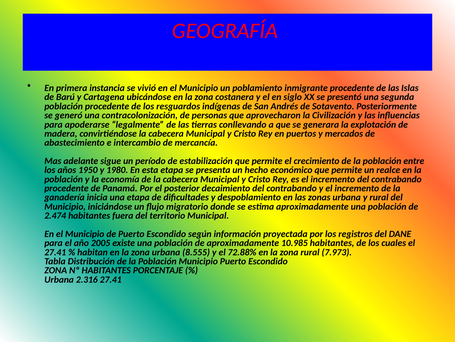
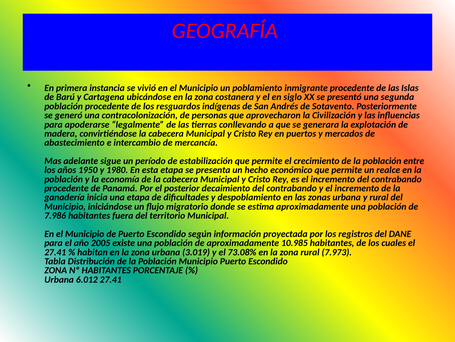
2.474: 2.474 -> 7.986
8.555: 8.555 -> 3.019
72.88%: 72.88% -> 73.08%
2.316: 2.316 -> 6.012
